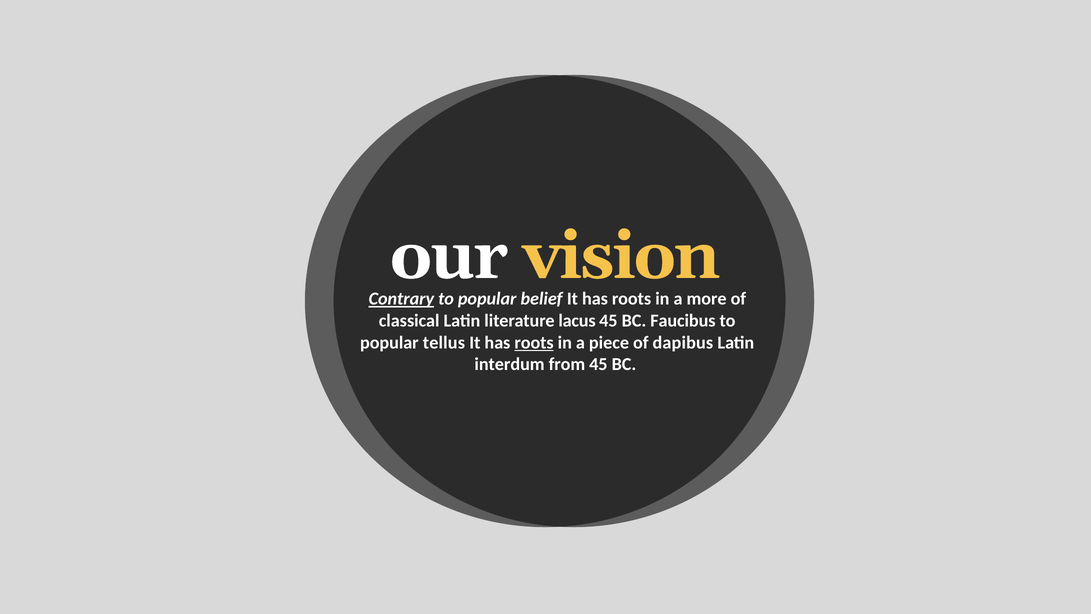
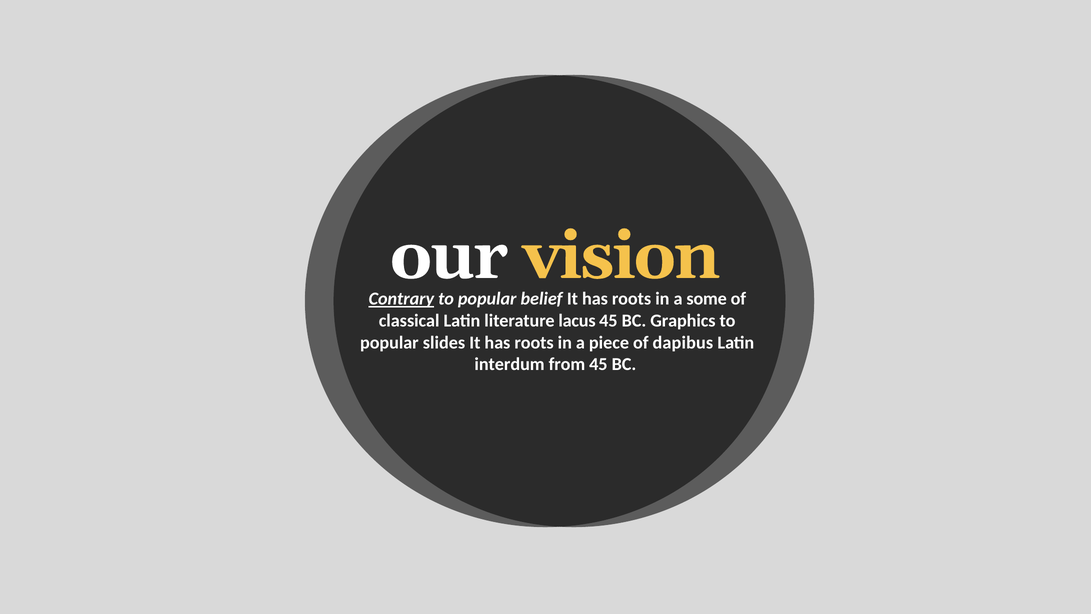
more: more -> some
Faucibus: Faucibus -> Graphics
tellus: tellus -> slides
roots at (534, 342) underline: present -> none
